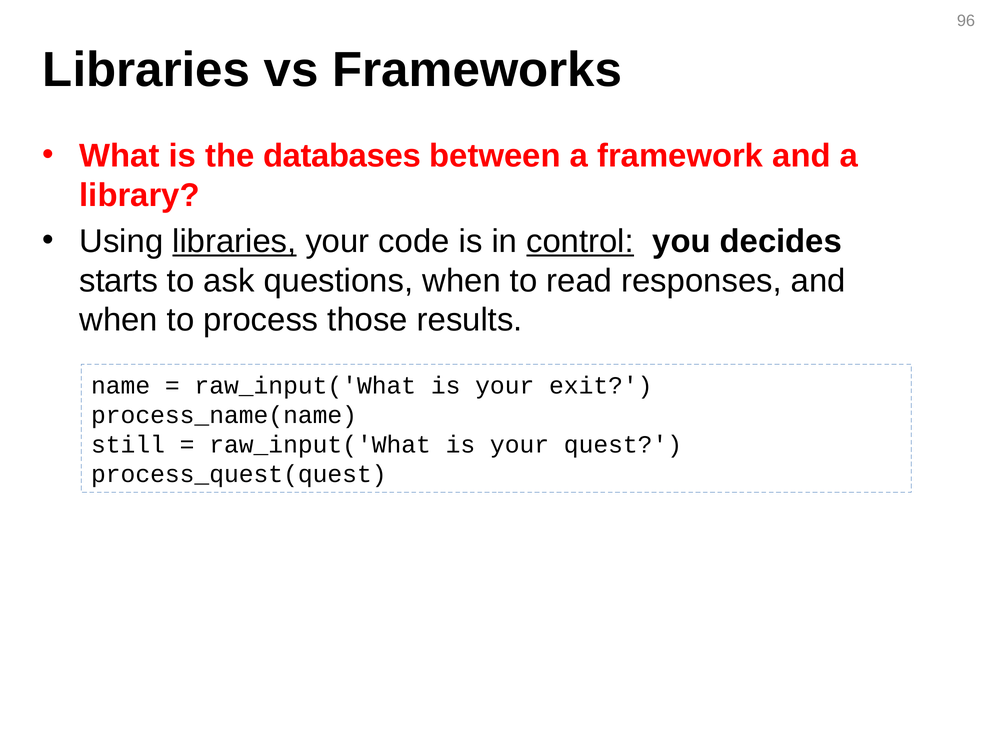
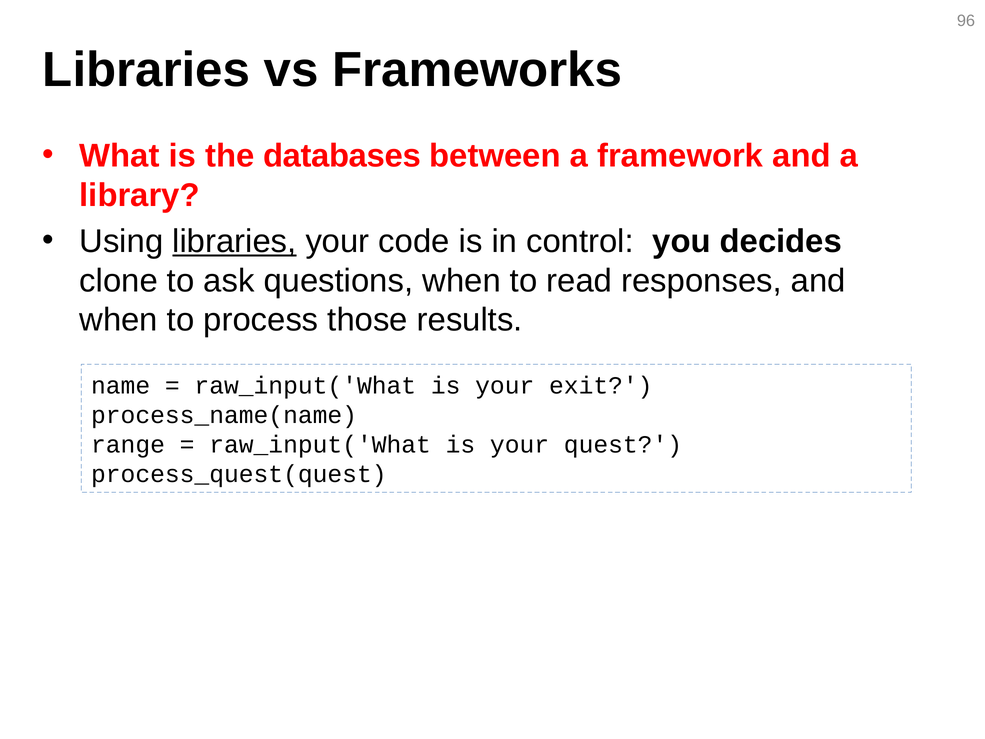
control underline: present -> none
starts: starts -> clone
still: still -> range
